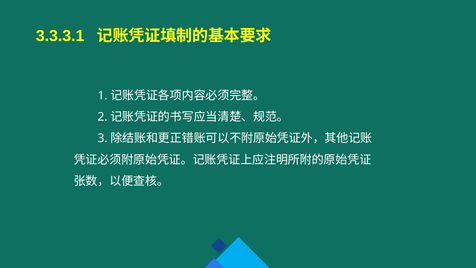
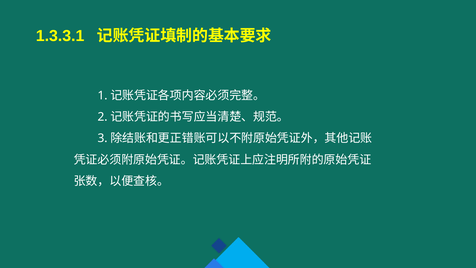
3.3.3.1: 3.3.3.1 -> 1.3.3.1
